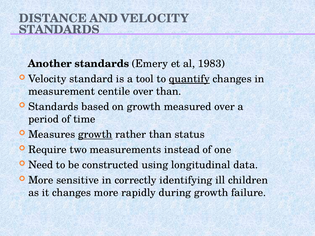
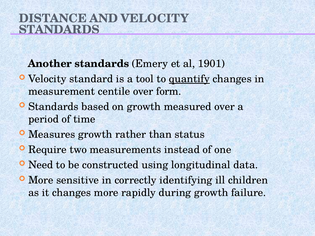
1983: 1983 -> 1901
over than: than -> form
growth at (95, 135) underline: present -> none
